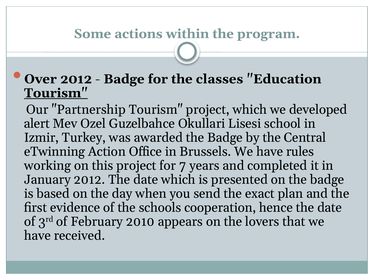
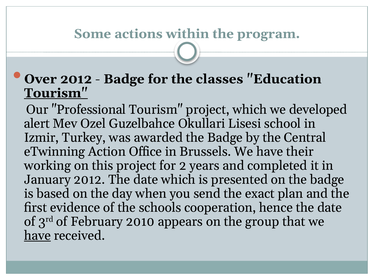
Partnership: Partnership -> Professional
rules: rules -> their
7: 7 -> 2
lovers: lovers -> group
have at (37, 236) underline: none -> present
